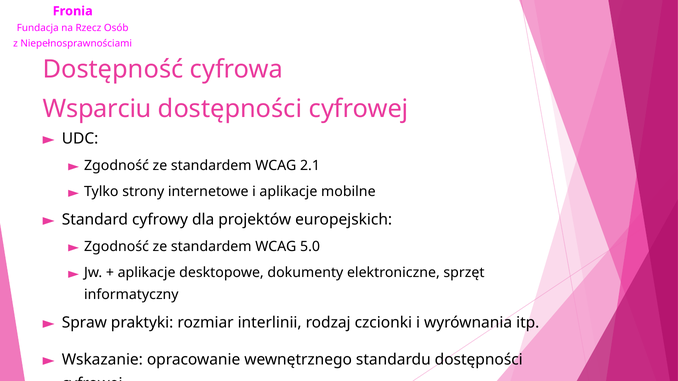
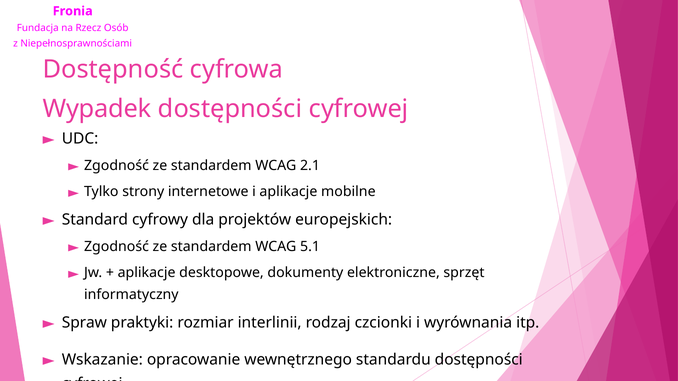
Wsparciu: Wsparciu -> Wypadek
5.0: 5.0 -> 5.1
